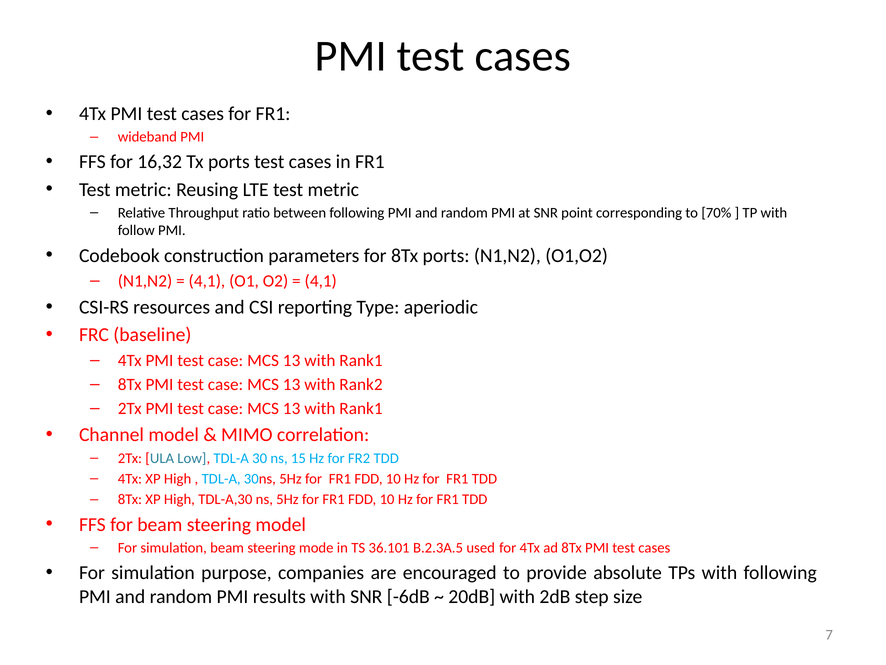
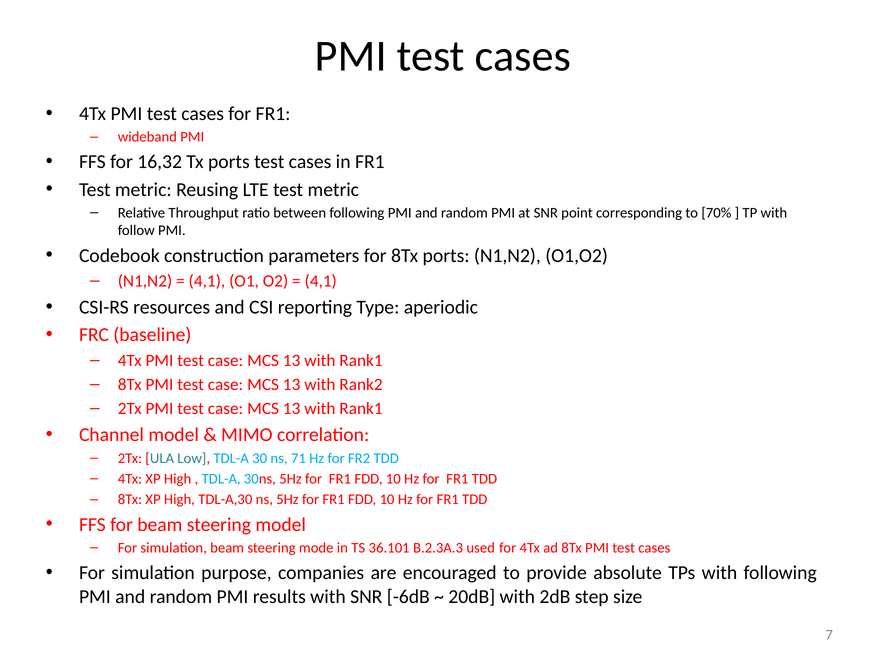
15: 15 -> 71
B.2.3A.5: B.2.3A.5 -> B.2.3A.3
